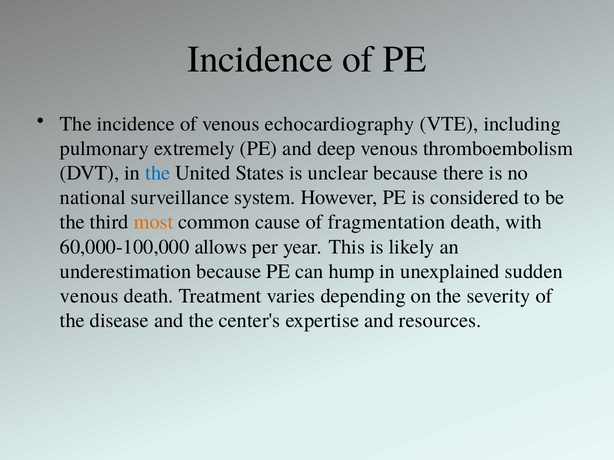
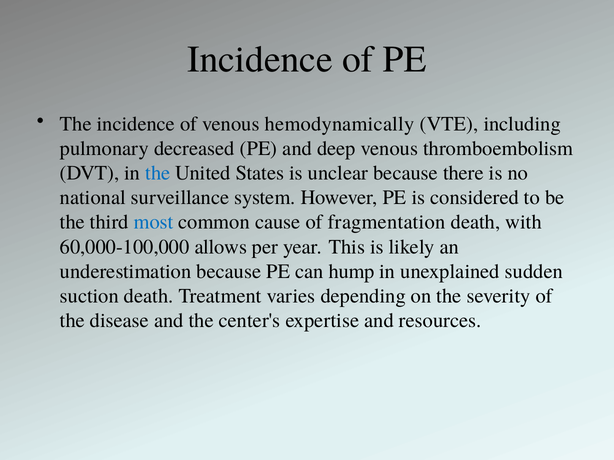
echocardiography: echocardiography -> hemodynamically
extremely: extremely -> decreased
most colour: orange -> blue
venous at (89, 296): venous -> suction
